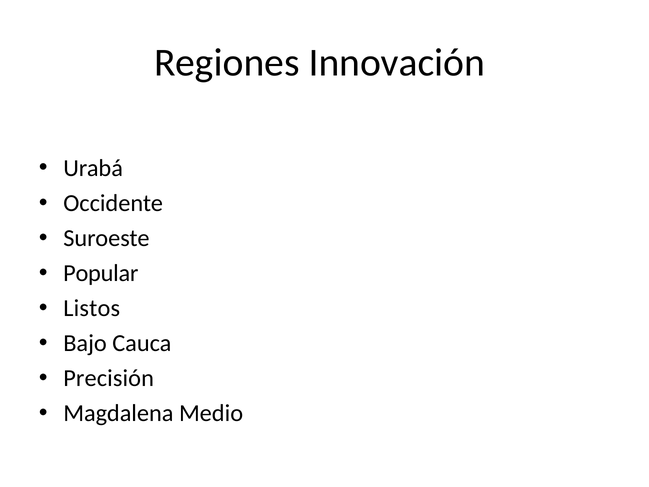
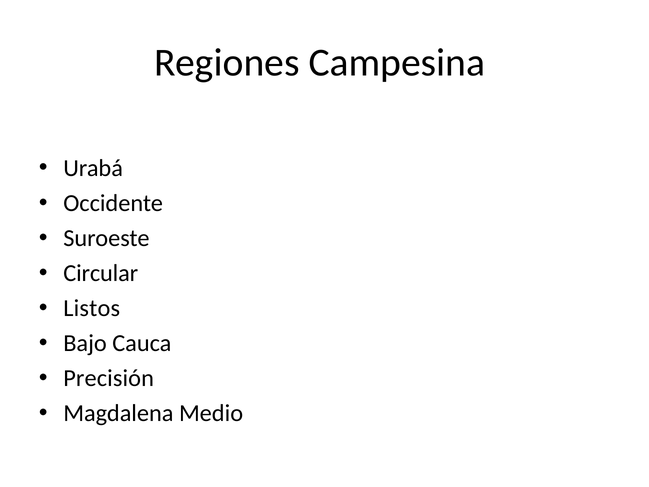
Innovación: Innovación -> Campesina
Popular: Popular -> Circular
